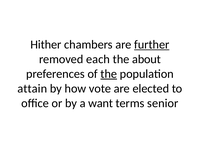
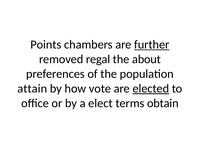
Hither: Hither -> Points
each: each -> regal
the at (109, 74) underline: present -> none
elected underline: none -> present
want: want -> elect
senior: senior -> obtain
